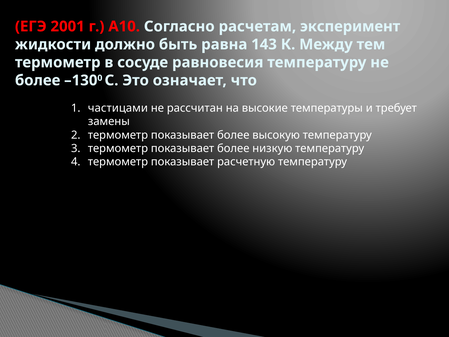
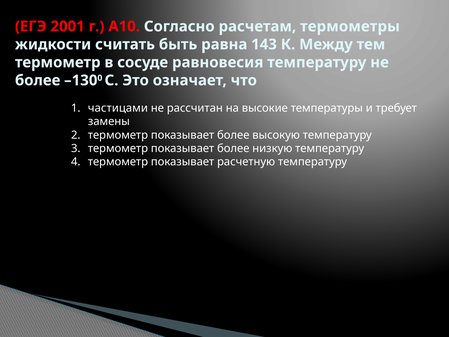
эксперимент: эксперимент -> термометры
должно: должно -> считать
